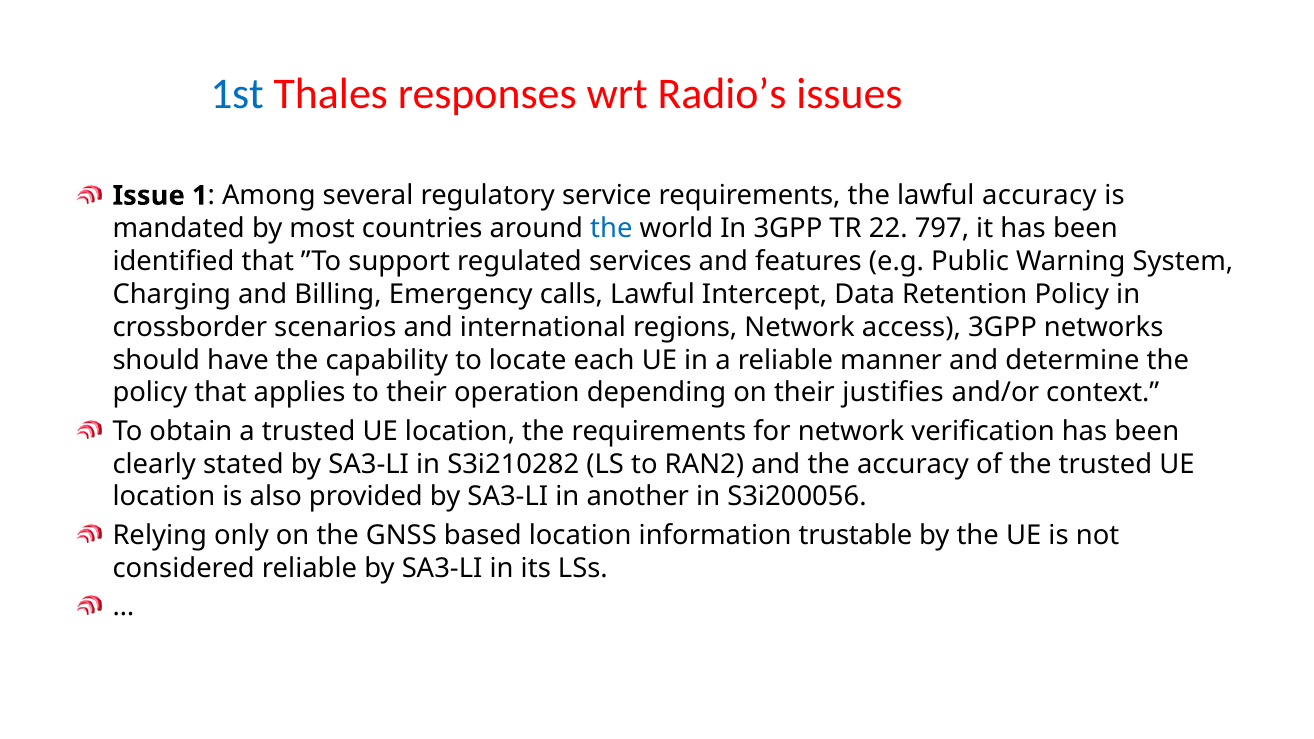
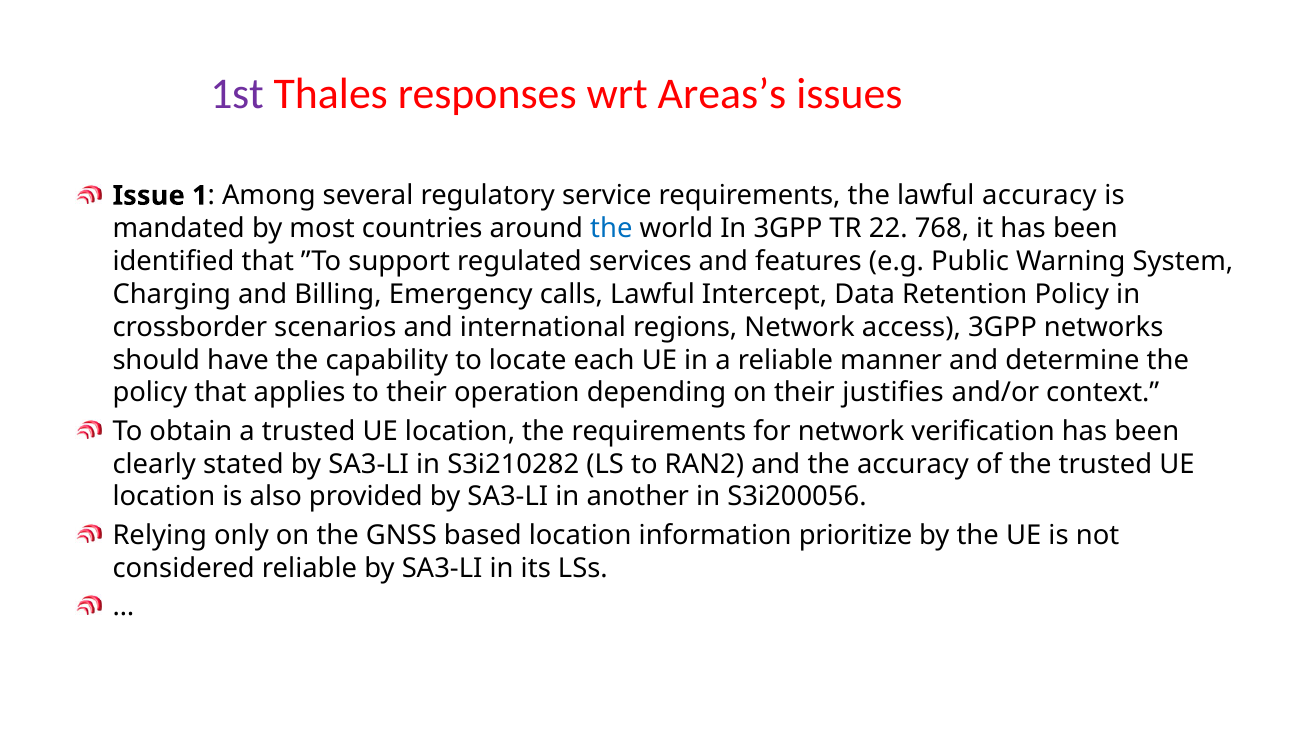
1st colour: blue -> purple
Radio’s: Radio’s -> Areas’s
797: 797 -> 768
trustable: trustable -> prioritize
